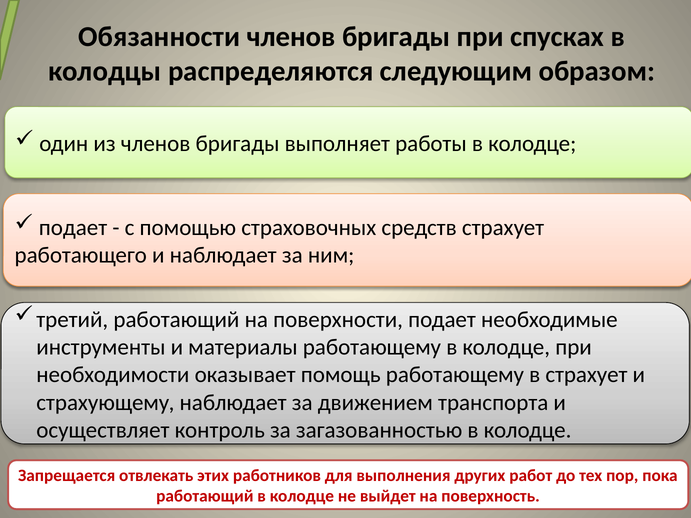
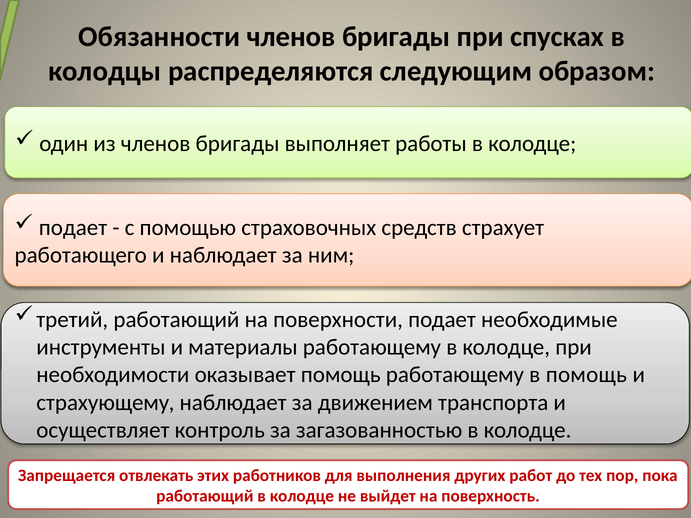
в страхует: страхует -> помощь
